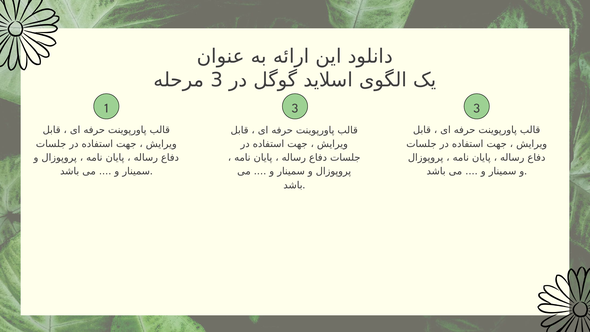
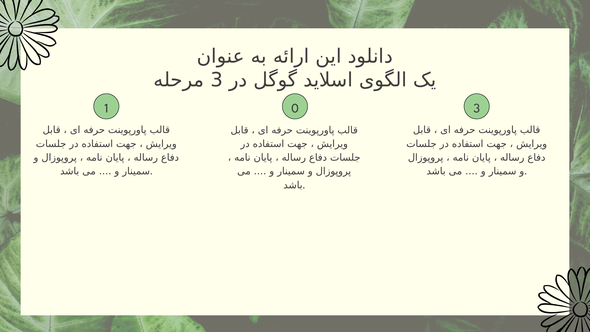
1 3: 3 -> 0
